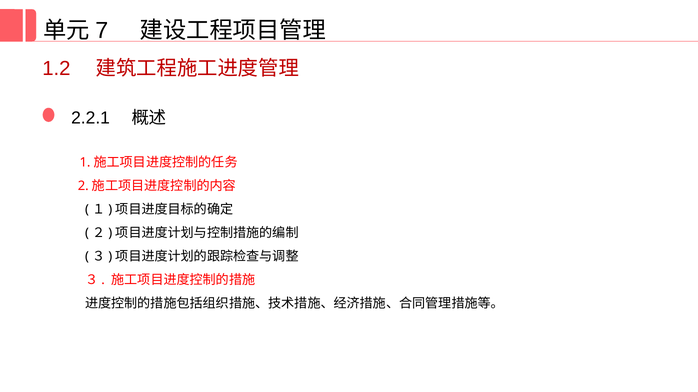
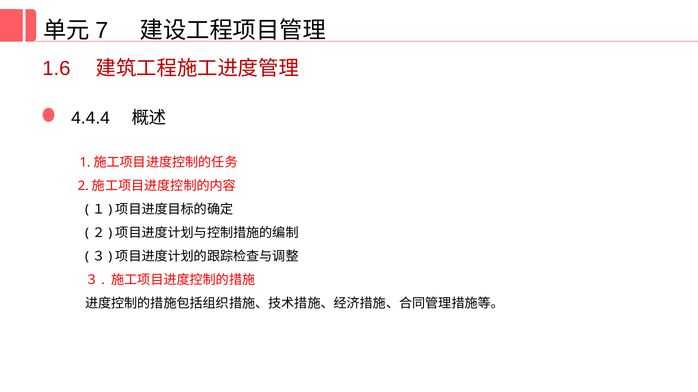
1.2: 1.2 -> 1.6
2.2.1: 2.2.1 -> 4.4.4
